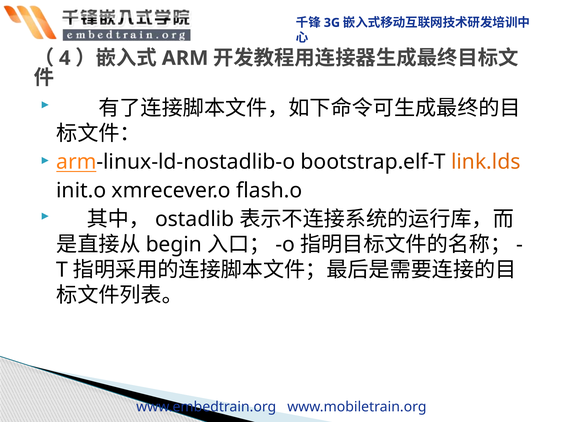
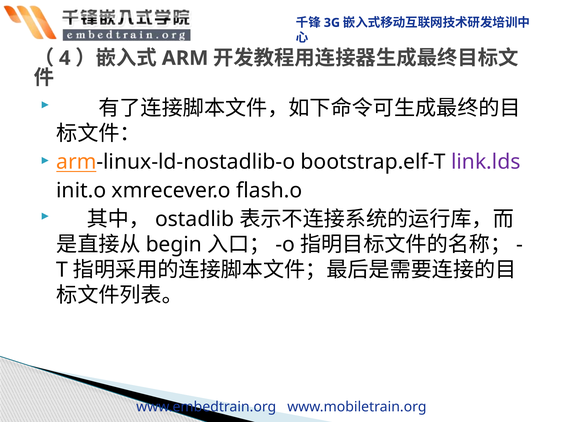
link.lds colour: orange -> purple
